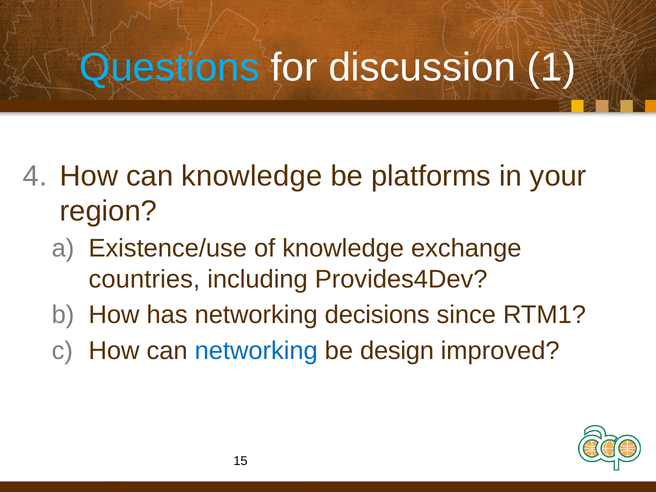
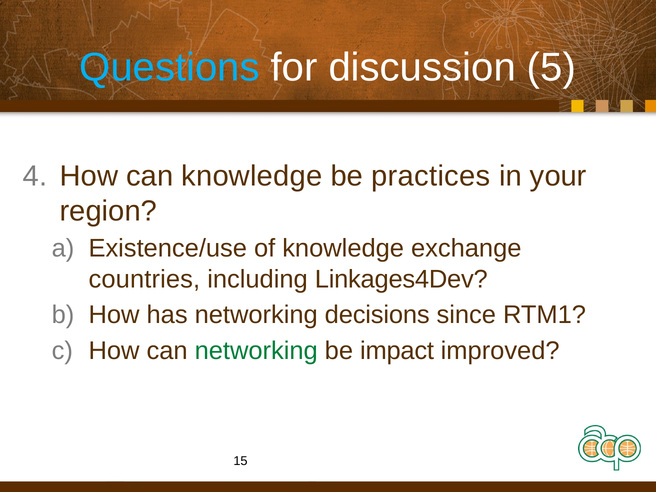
1: 1 -> 5
platforms: platforms -> practices
Provides4Dev: Provides4Dev -> Linkages4Dev
networking at (256, 351) colour: blue -> green
design: design -> impact
